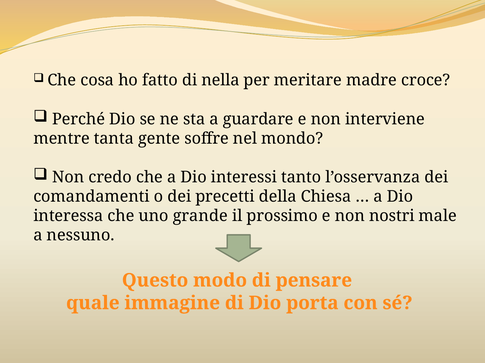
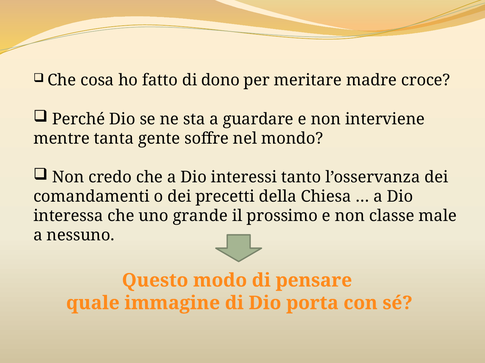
nella: nella -> dono
nostri: nostri -> classe
